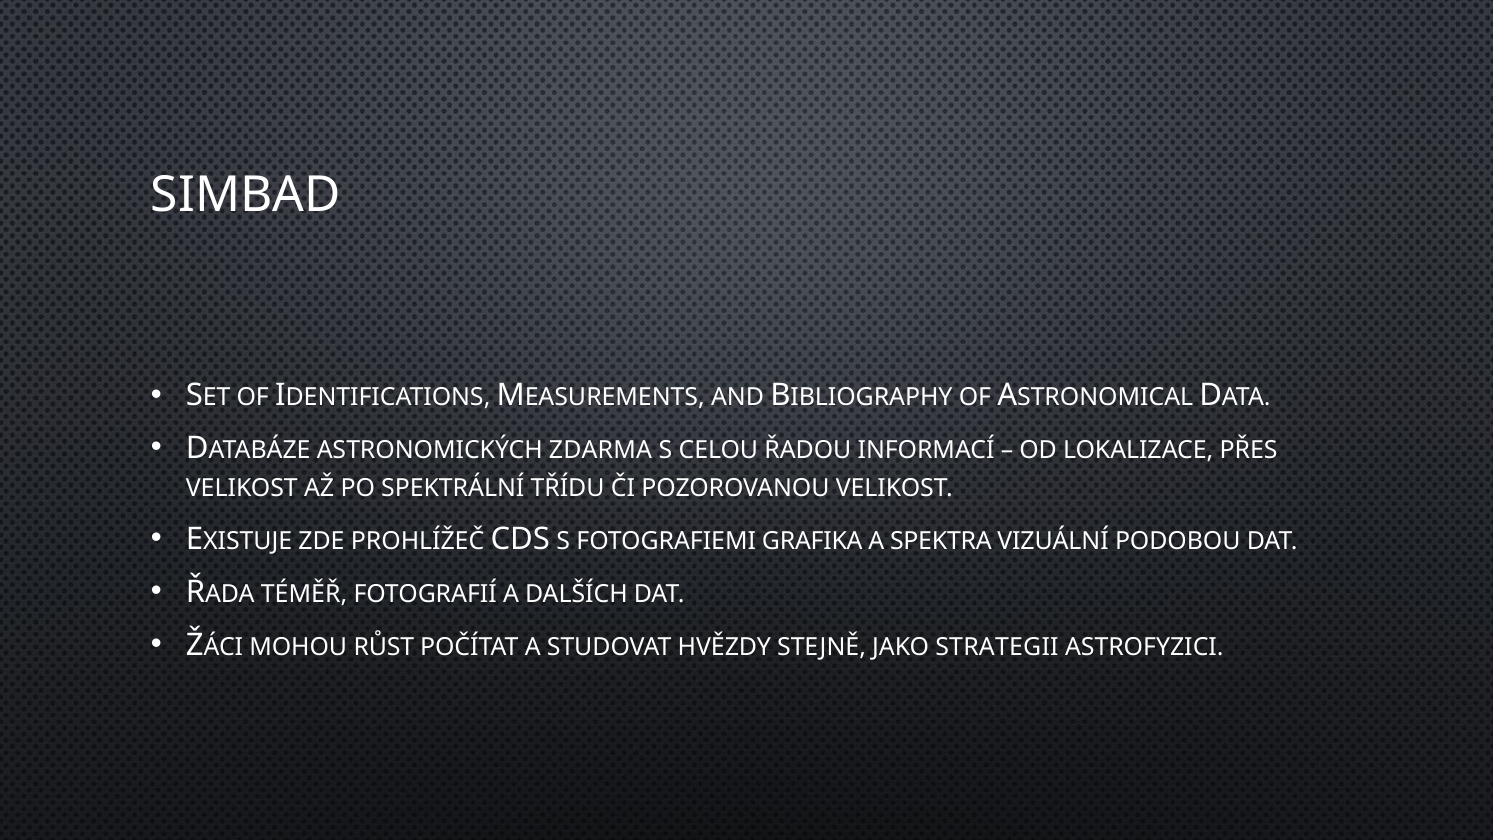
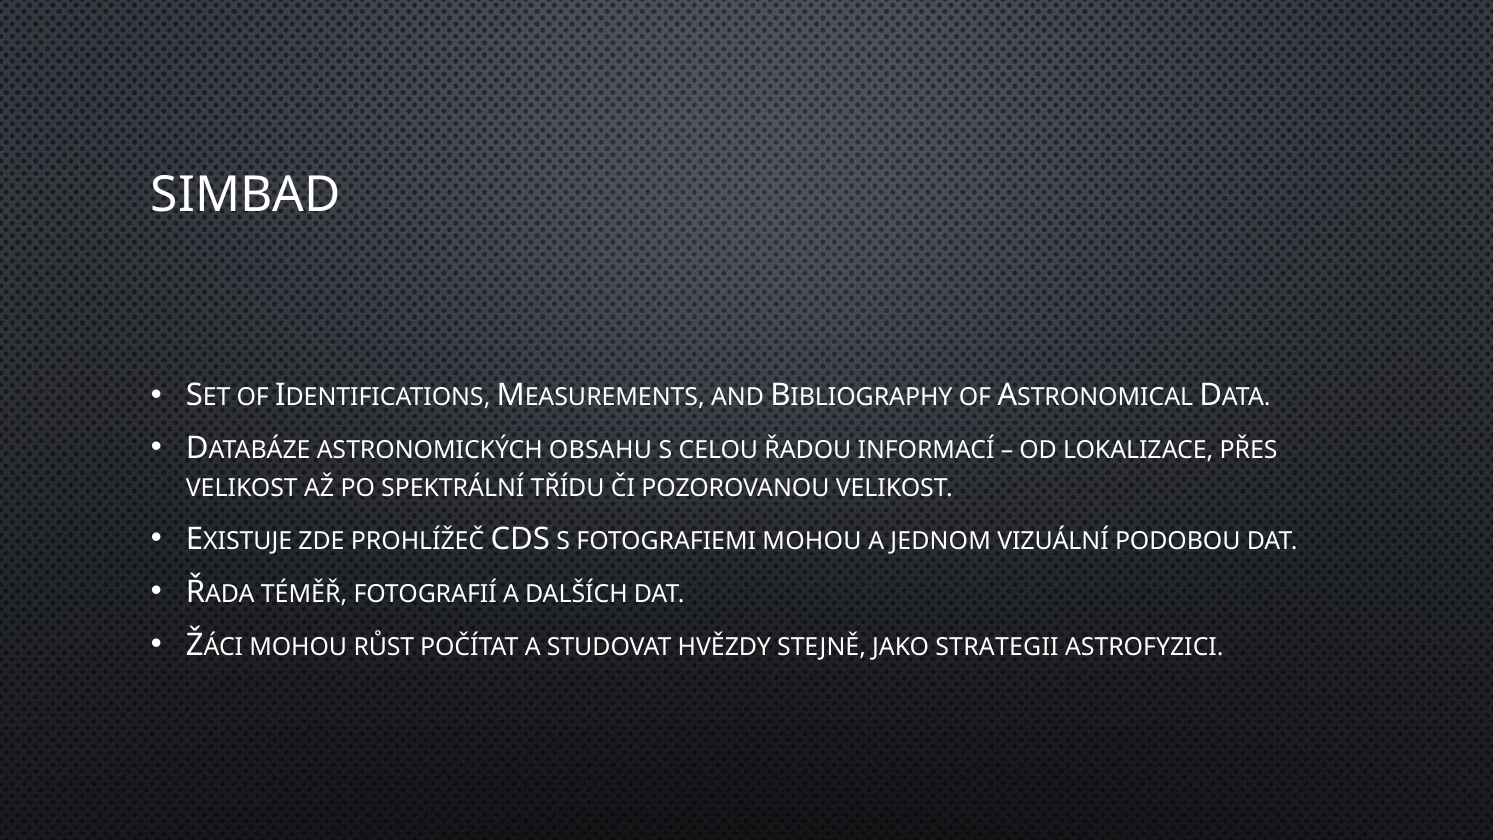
ZDARMA: ZDARMA -> OBSAHU
FOTOGRAFIEMI GRAFIKA: GRAFIKA -> MOHOU
SPEKTRA: SPEKTRA -> JEDNOM
